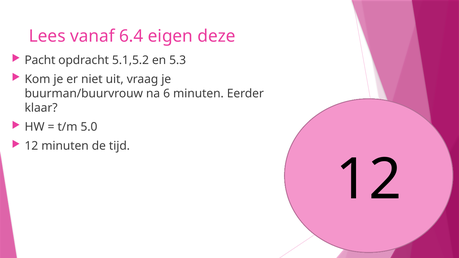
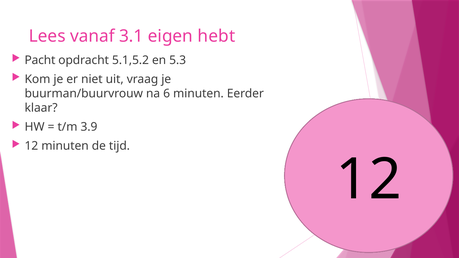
6.4: 6.4 -> 3.1
deze: deze -> hebt
5.0: 5.0 -> 3.9
